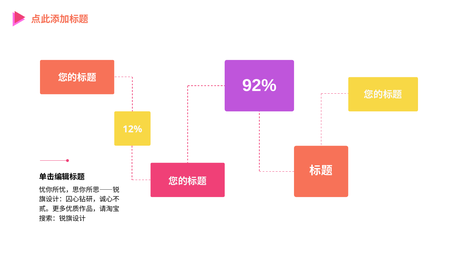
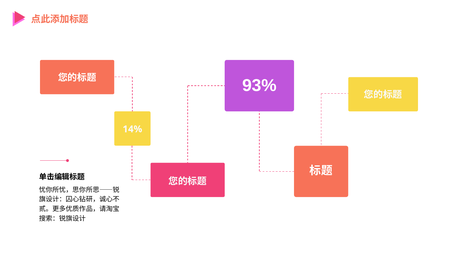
92%: 92% -> 93%
12%: 12% -> 14%
